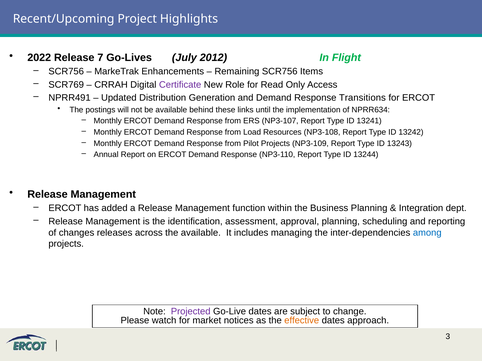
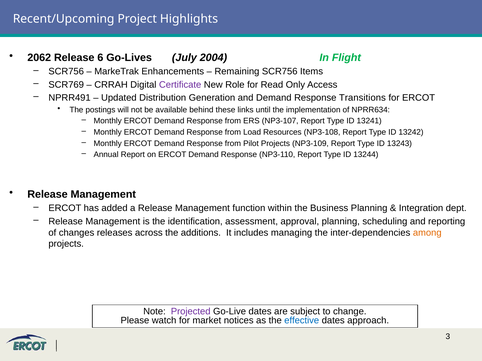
2022: 2022 -> 2062
7: 7 -> 6
2012: 2012 -> 2004
the available: available -> additions
among colour: blue -> orange
effective colour: orange -> blue
